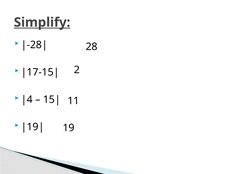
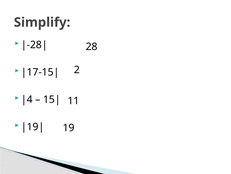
Simplify underline: present -> none
